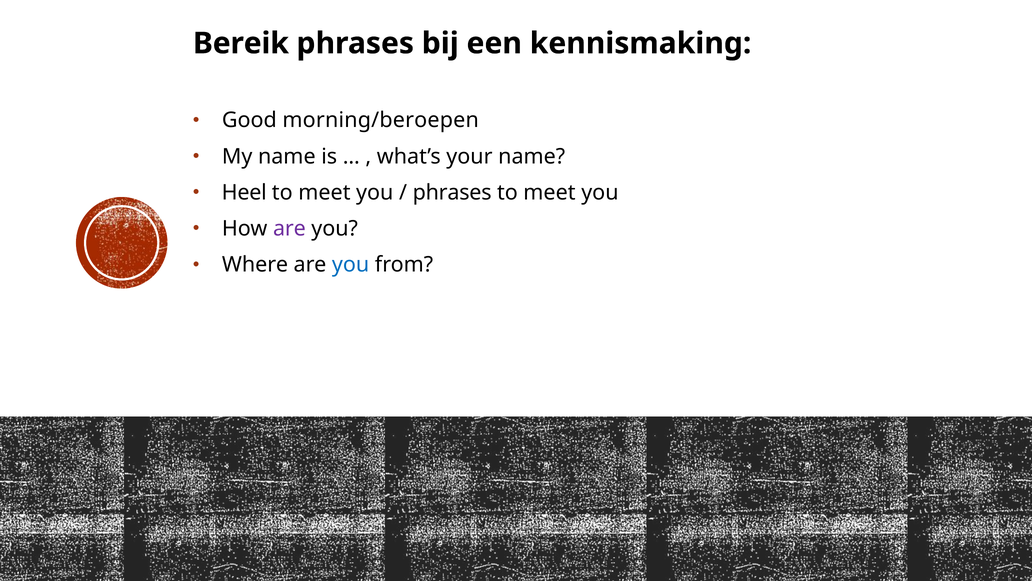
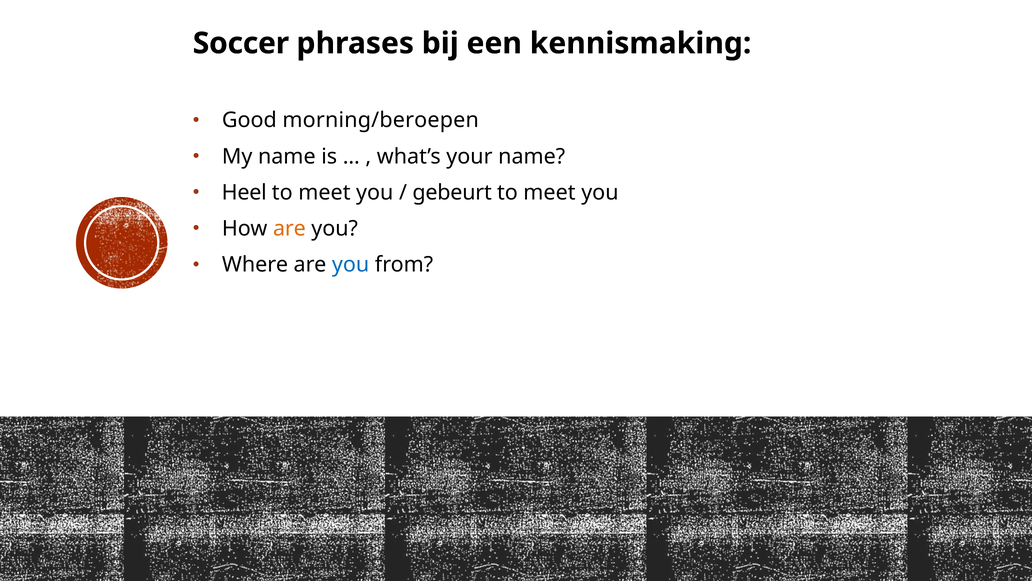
Bereik: Bereik -> Soccer
phrases at (452, 192): phrases -> gebeurt
are at (289, 229) colour: purple -> orange
